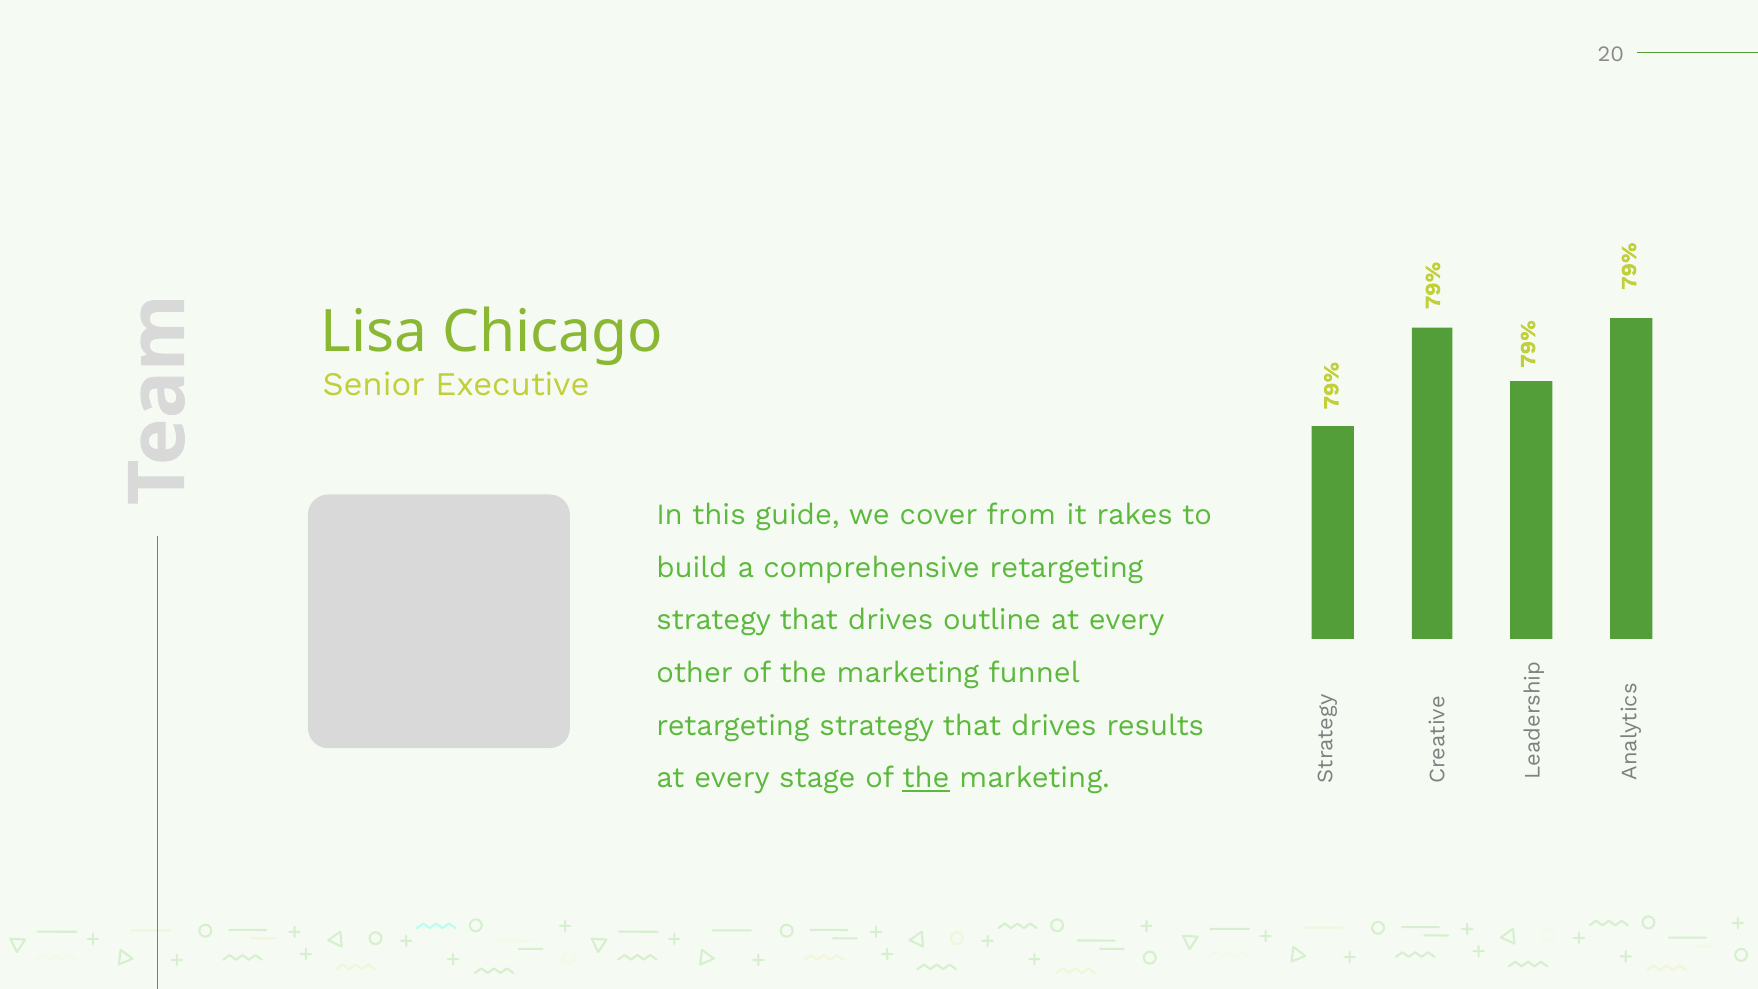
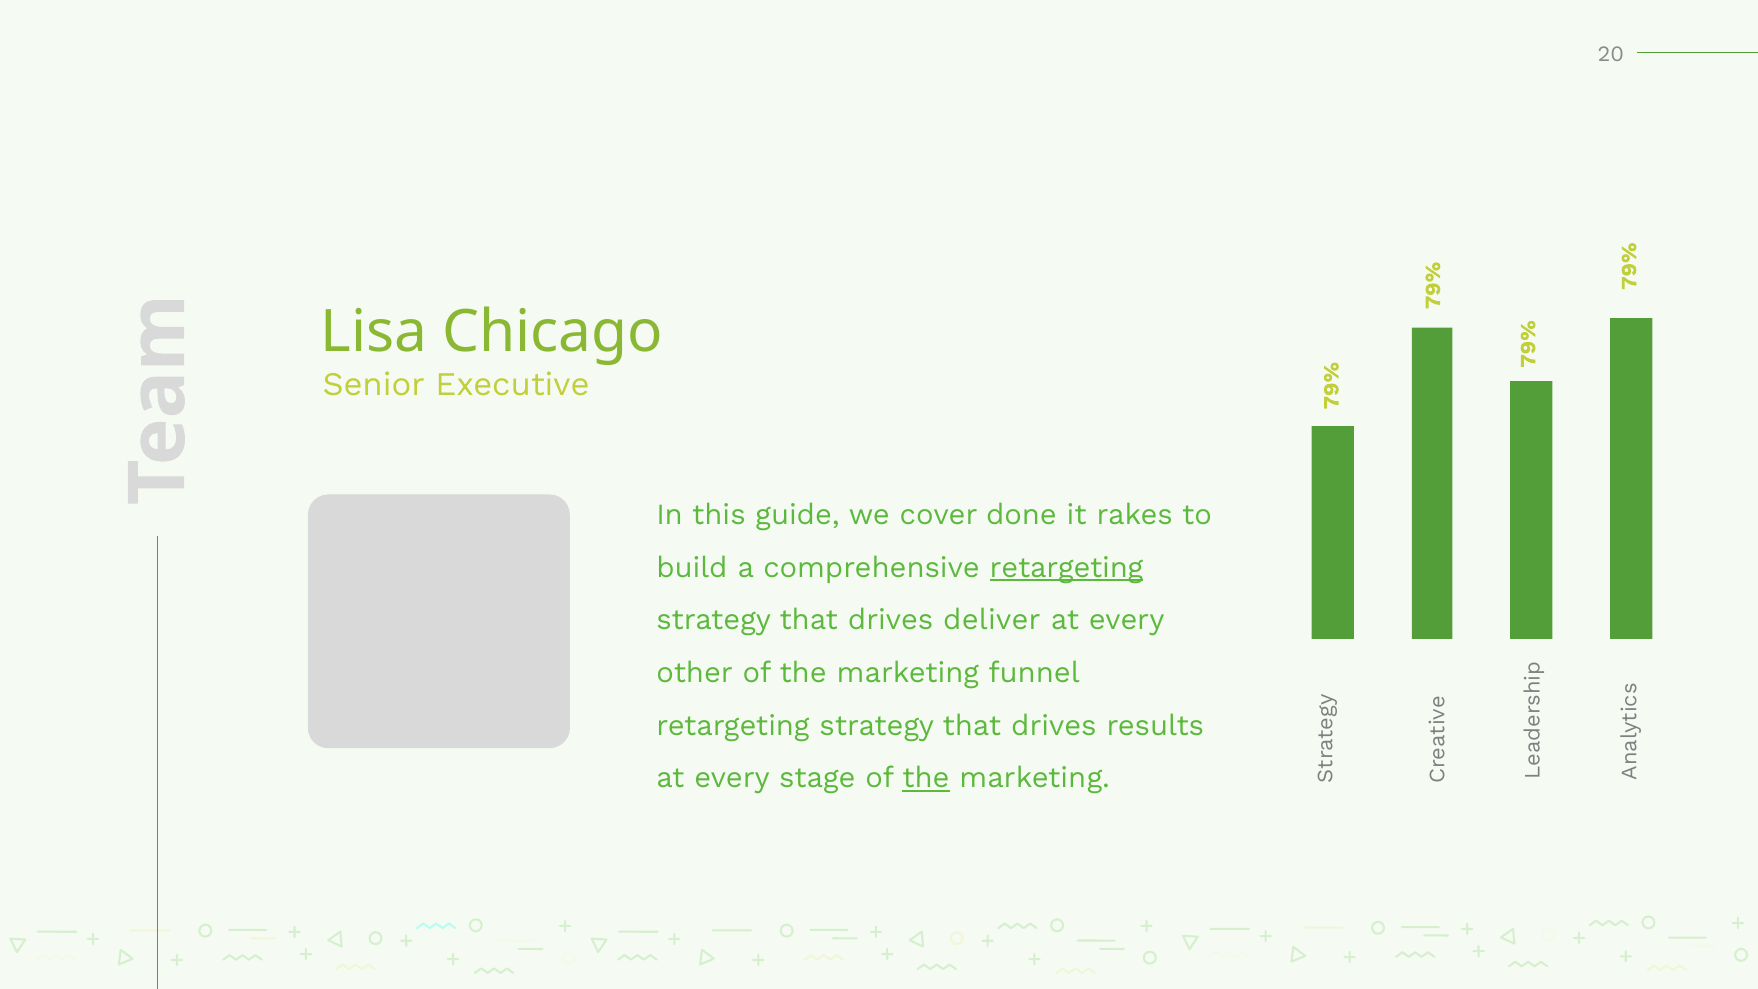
from: from -> done
retargeting at (1066, 567) underline: none -> present
outline: outline -> deliver
